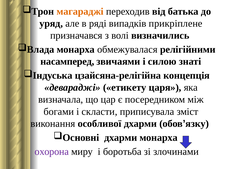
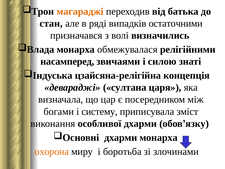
уряд: уряд -> стан
прикріплене: прикріплене -> остаточними
етикету: етикету -> султана
скласти: скласти -> систему
охорона colour: purple -> orange
